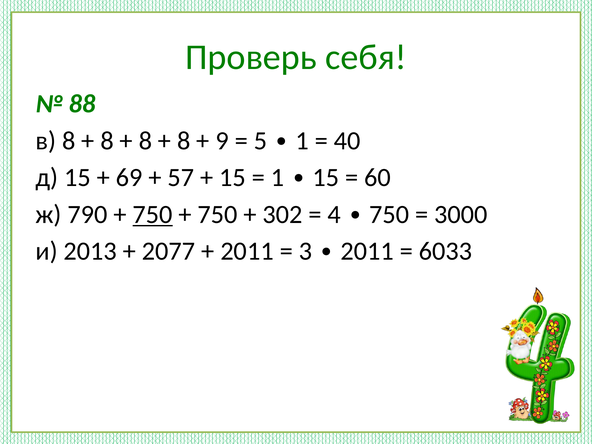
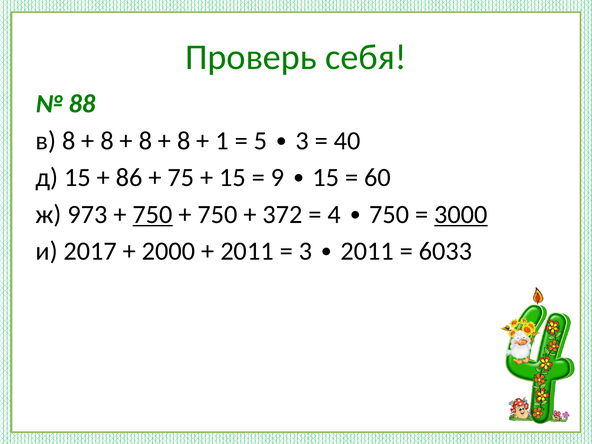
9: 9 -> 1
5 1: 1 -> 3
69: 69 -> 86
57: 57 -> 75
1 at (277, 178): 1 -> 9
790: 790 -> 973
302: 302 -> 372
3000 underline: none -> present
2013: 2013 -> 2017
2077: 2077 -> 2000
